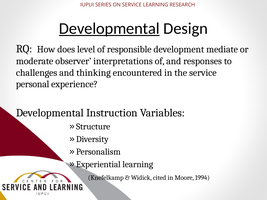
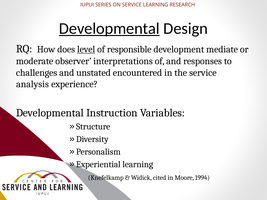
level underline: none -> present
thinking: thinking -> unstated
personal: personal -> analysis
